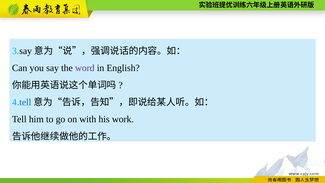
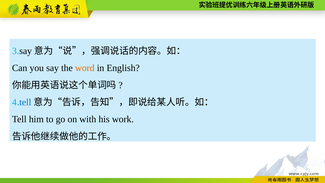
word colour: purple -> orange
